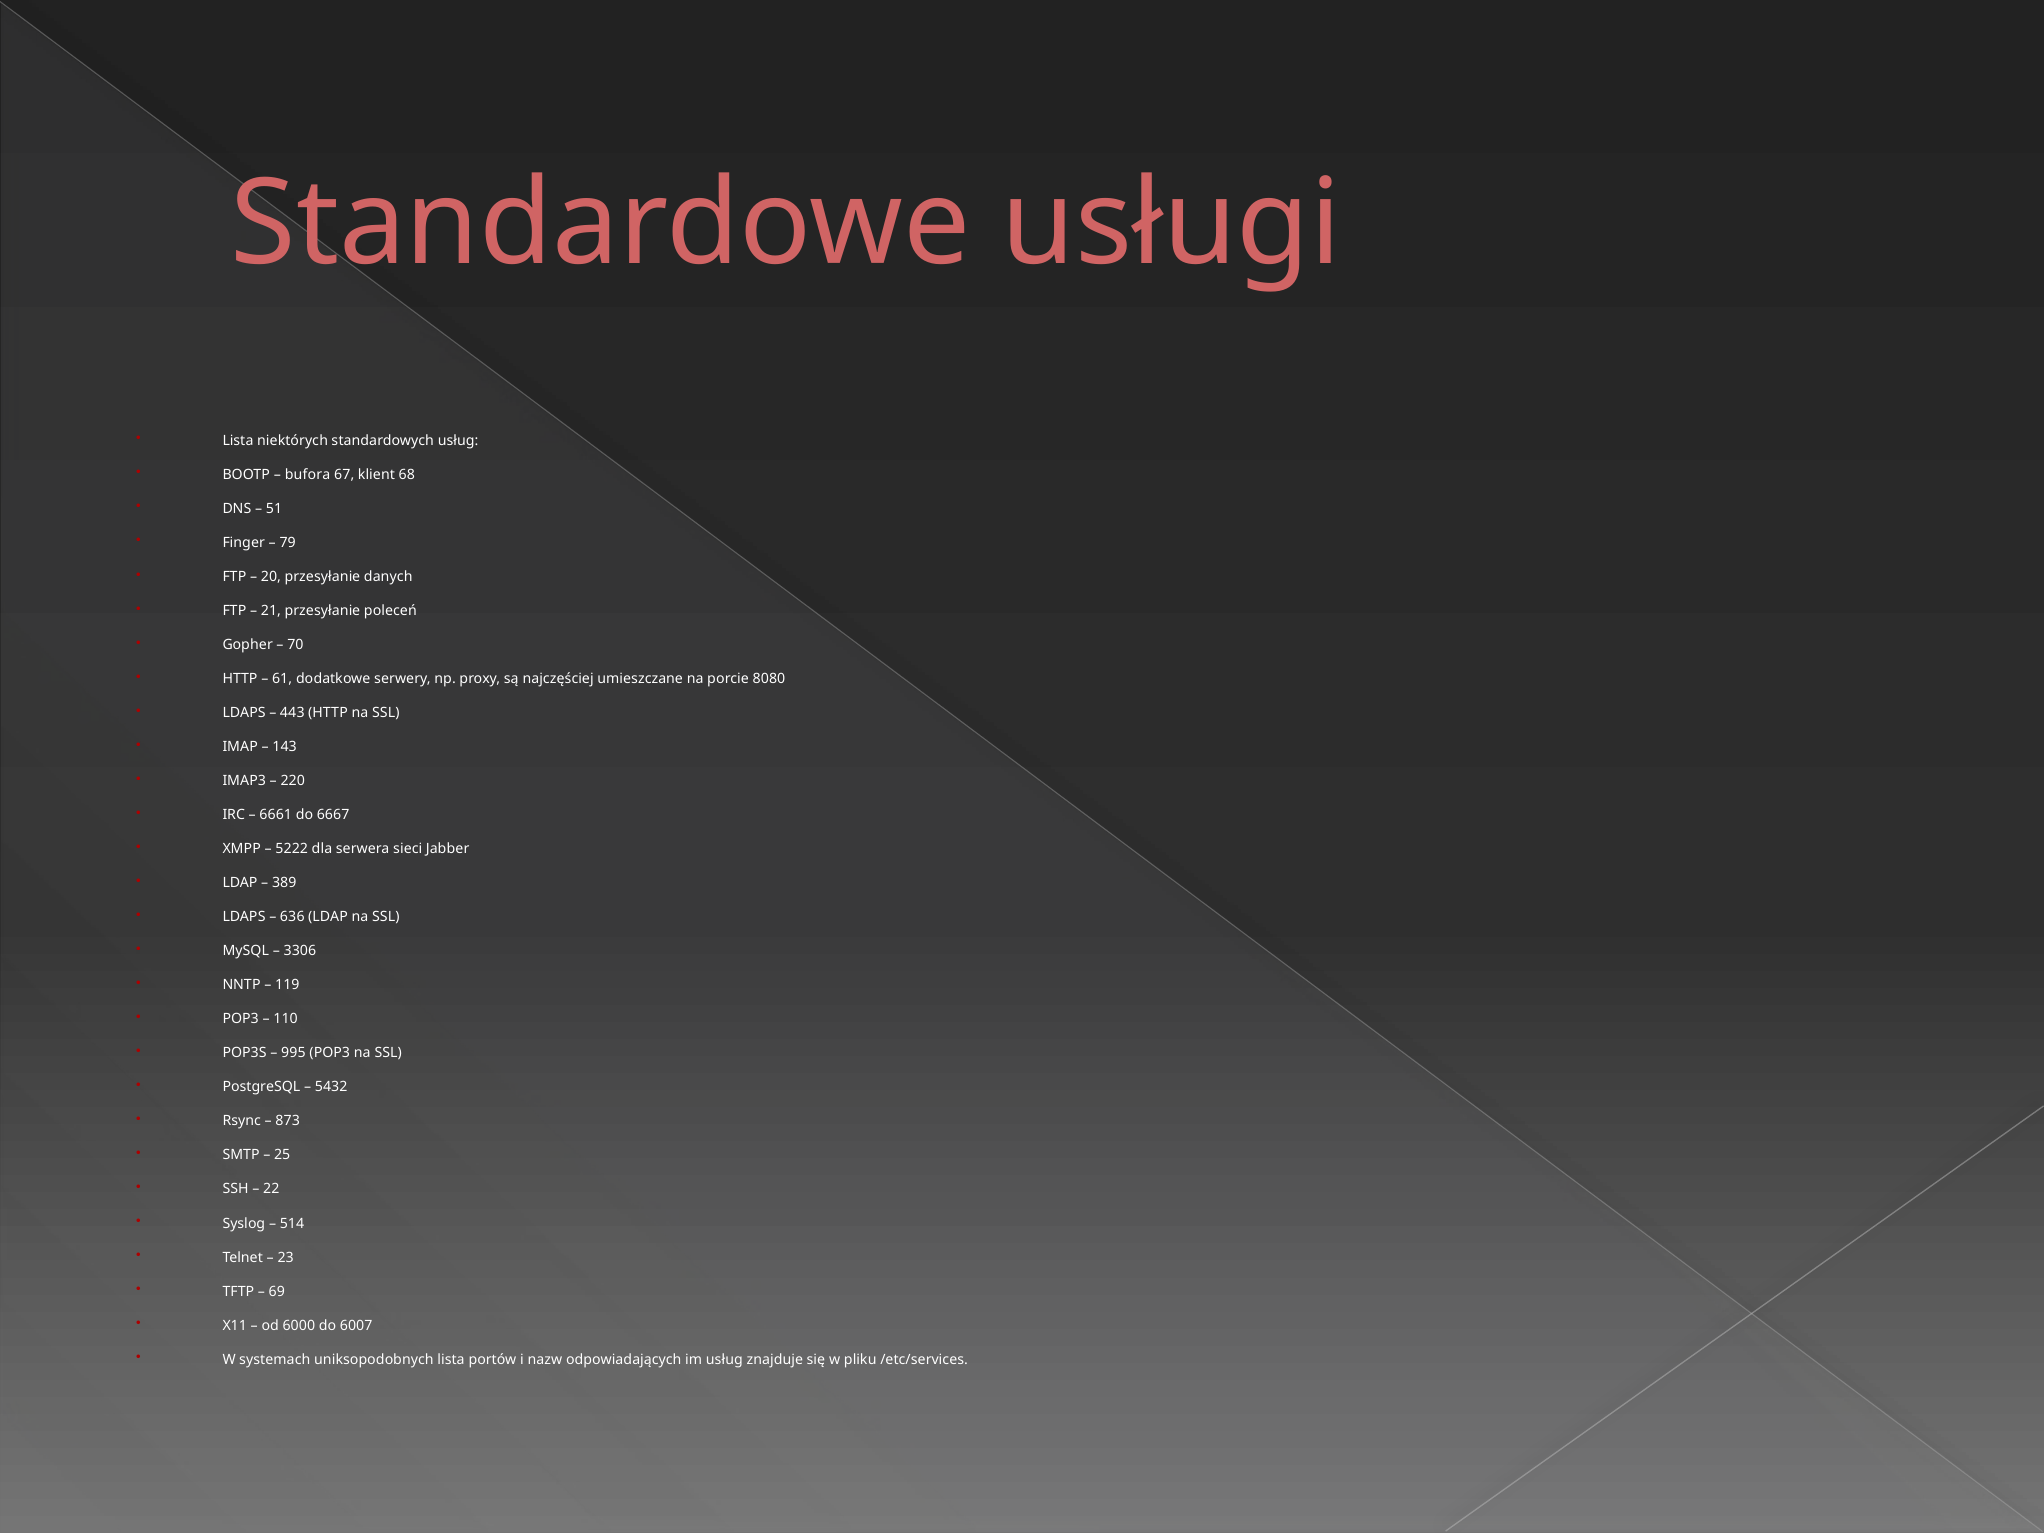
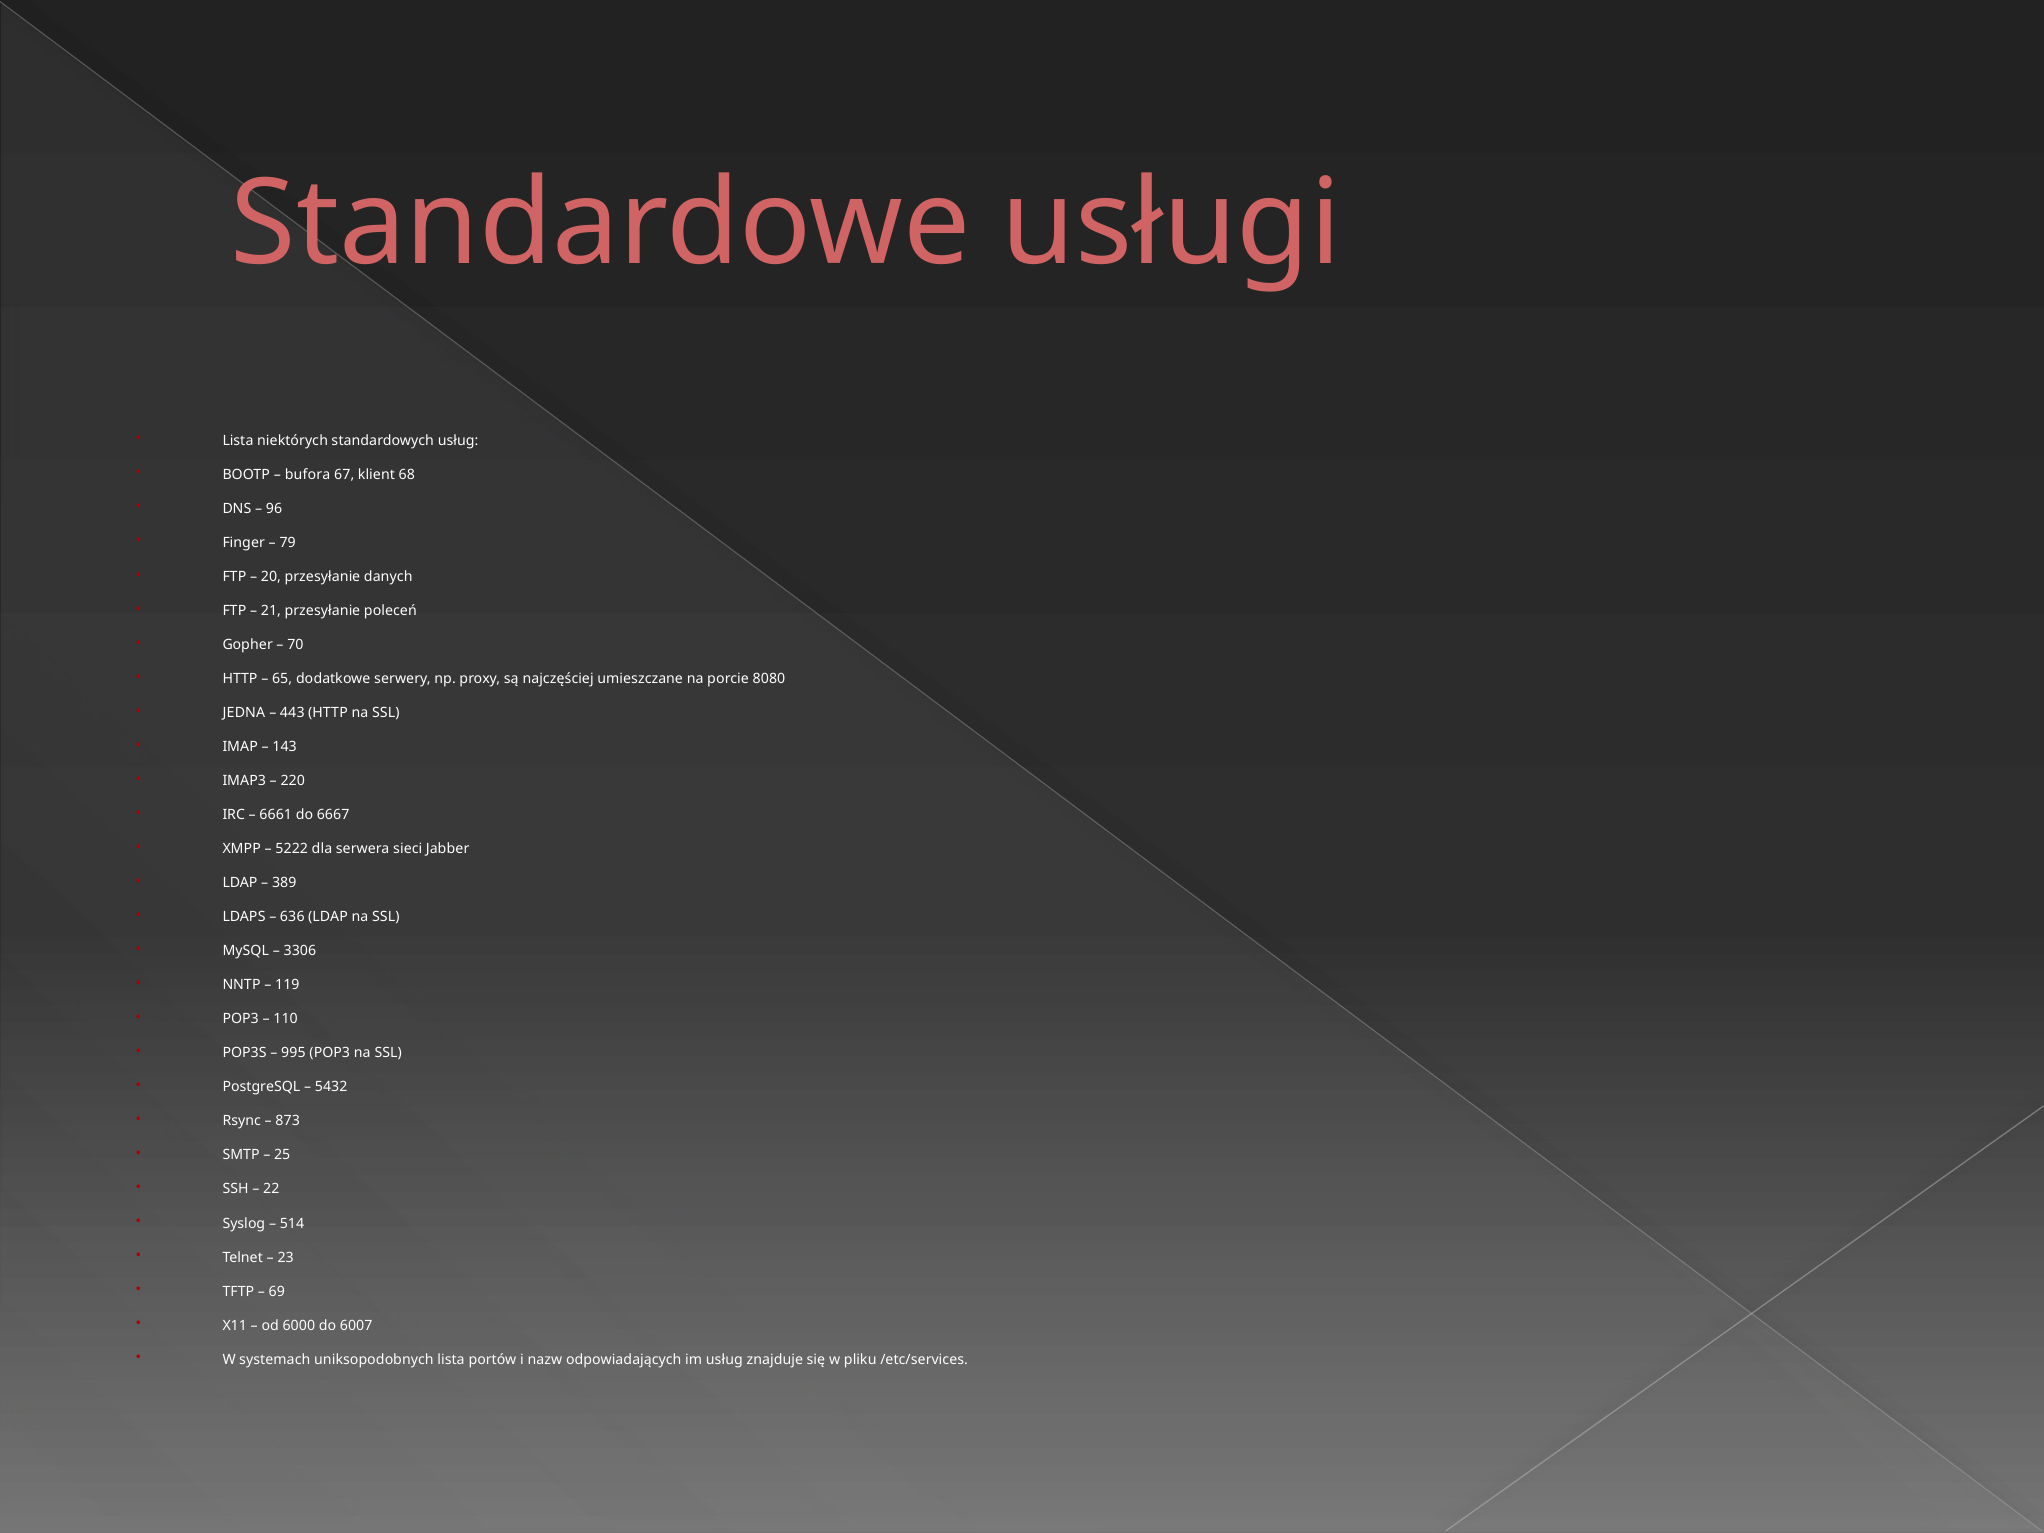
51: 51 -> 96
61: 61 -> 65
LDAPS at (244, 713): LDAPS -> JEDNA
